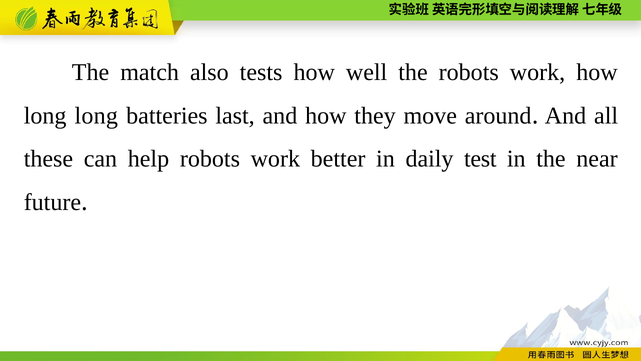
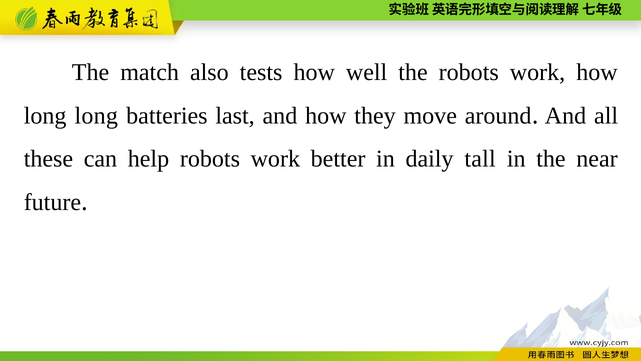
test: test -> tall
